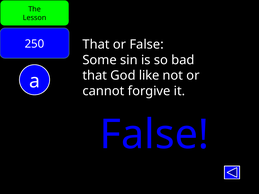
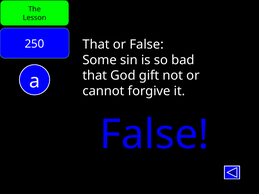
like: like -> gift
